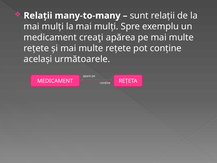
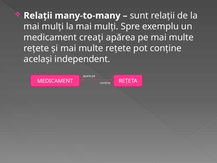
următoarele: următoarele -> independent
